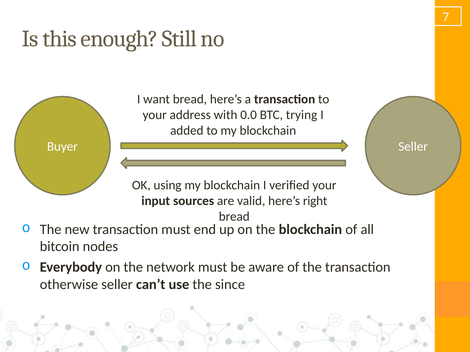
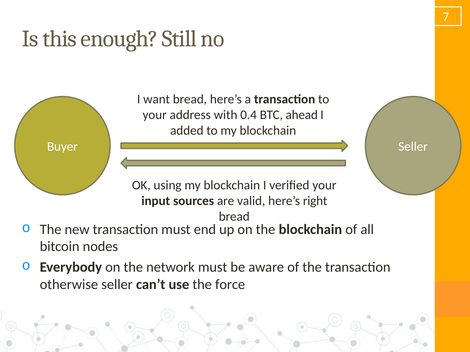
0.0: 0.0 -> 0.4
trying: trying -> ahead
since: since -> force
